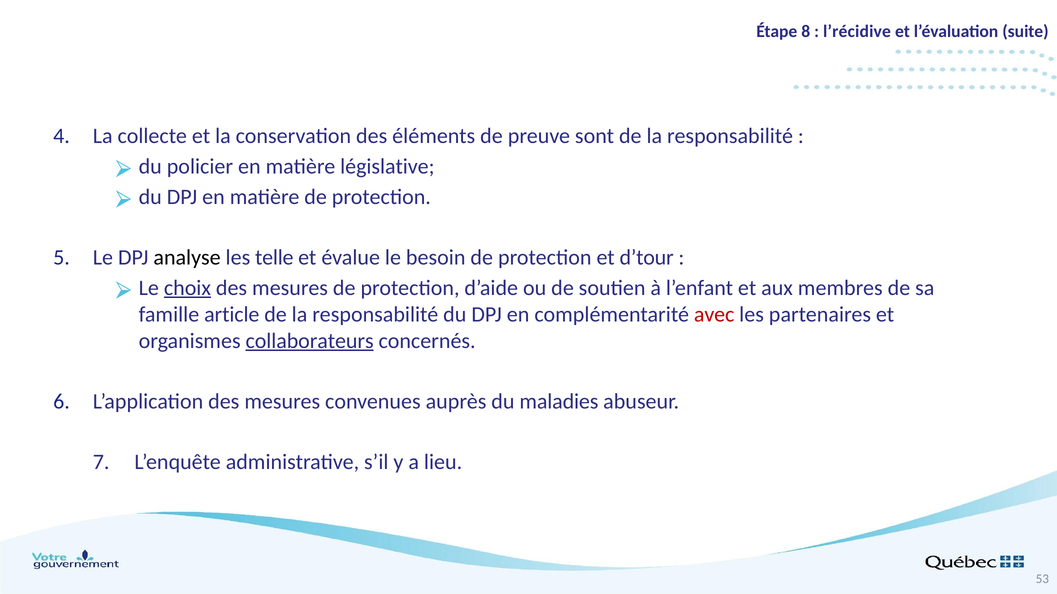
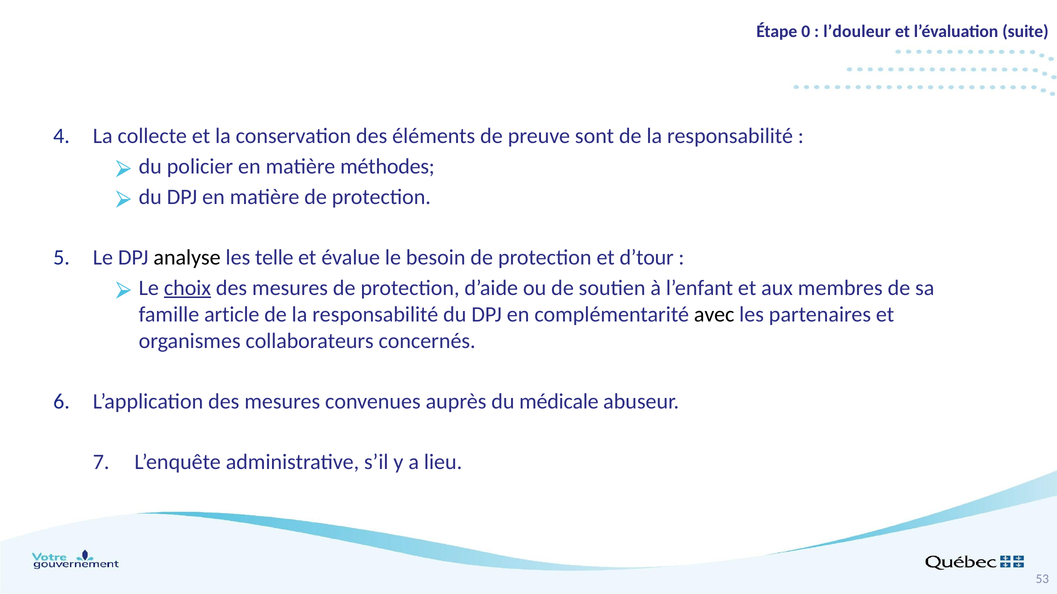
8: 8 -> 0
l’récidive: l’récidive -> l’douleur
législative: législative -> méthodes
avec colour: red -> black
collaborateurs underline: present -> none
maladies: maladies -> médicale
